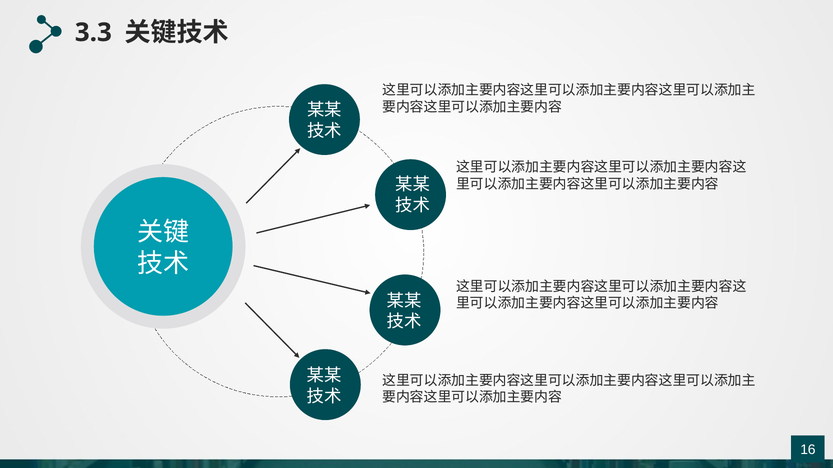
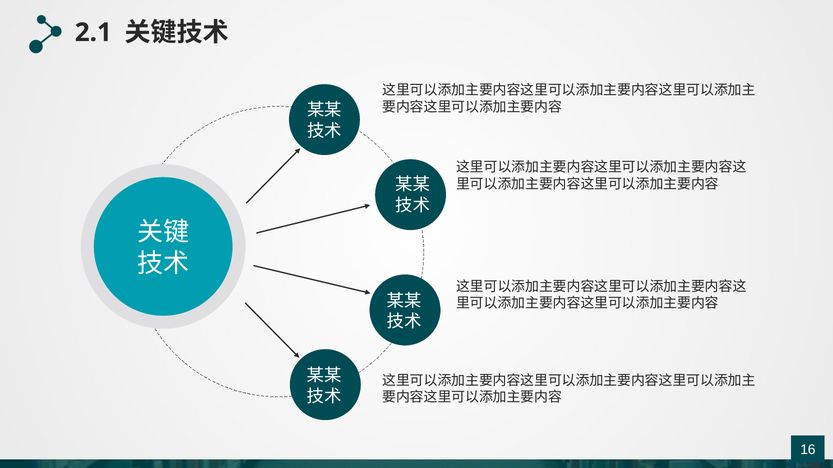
3.3: 3.3 -> 2.1
